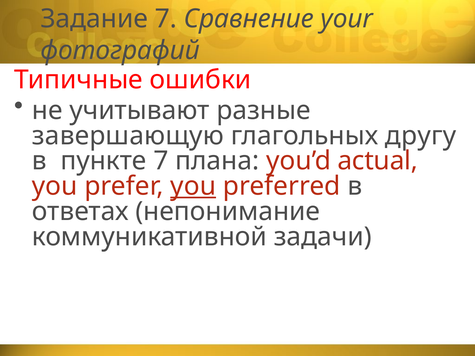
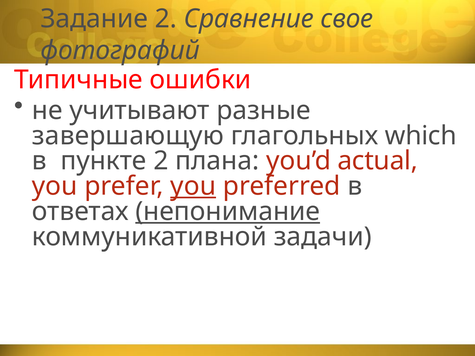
Задание 7: 7 -> 2
your: your -> свое
другу: другу -> which
пункте 7: 7 -> 2
непонимание underline: none -> present
